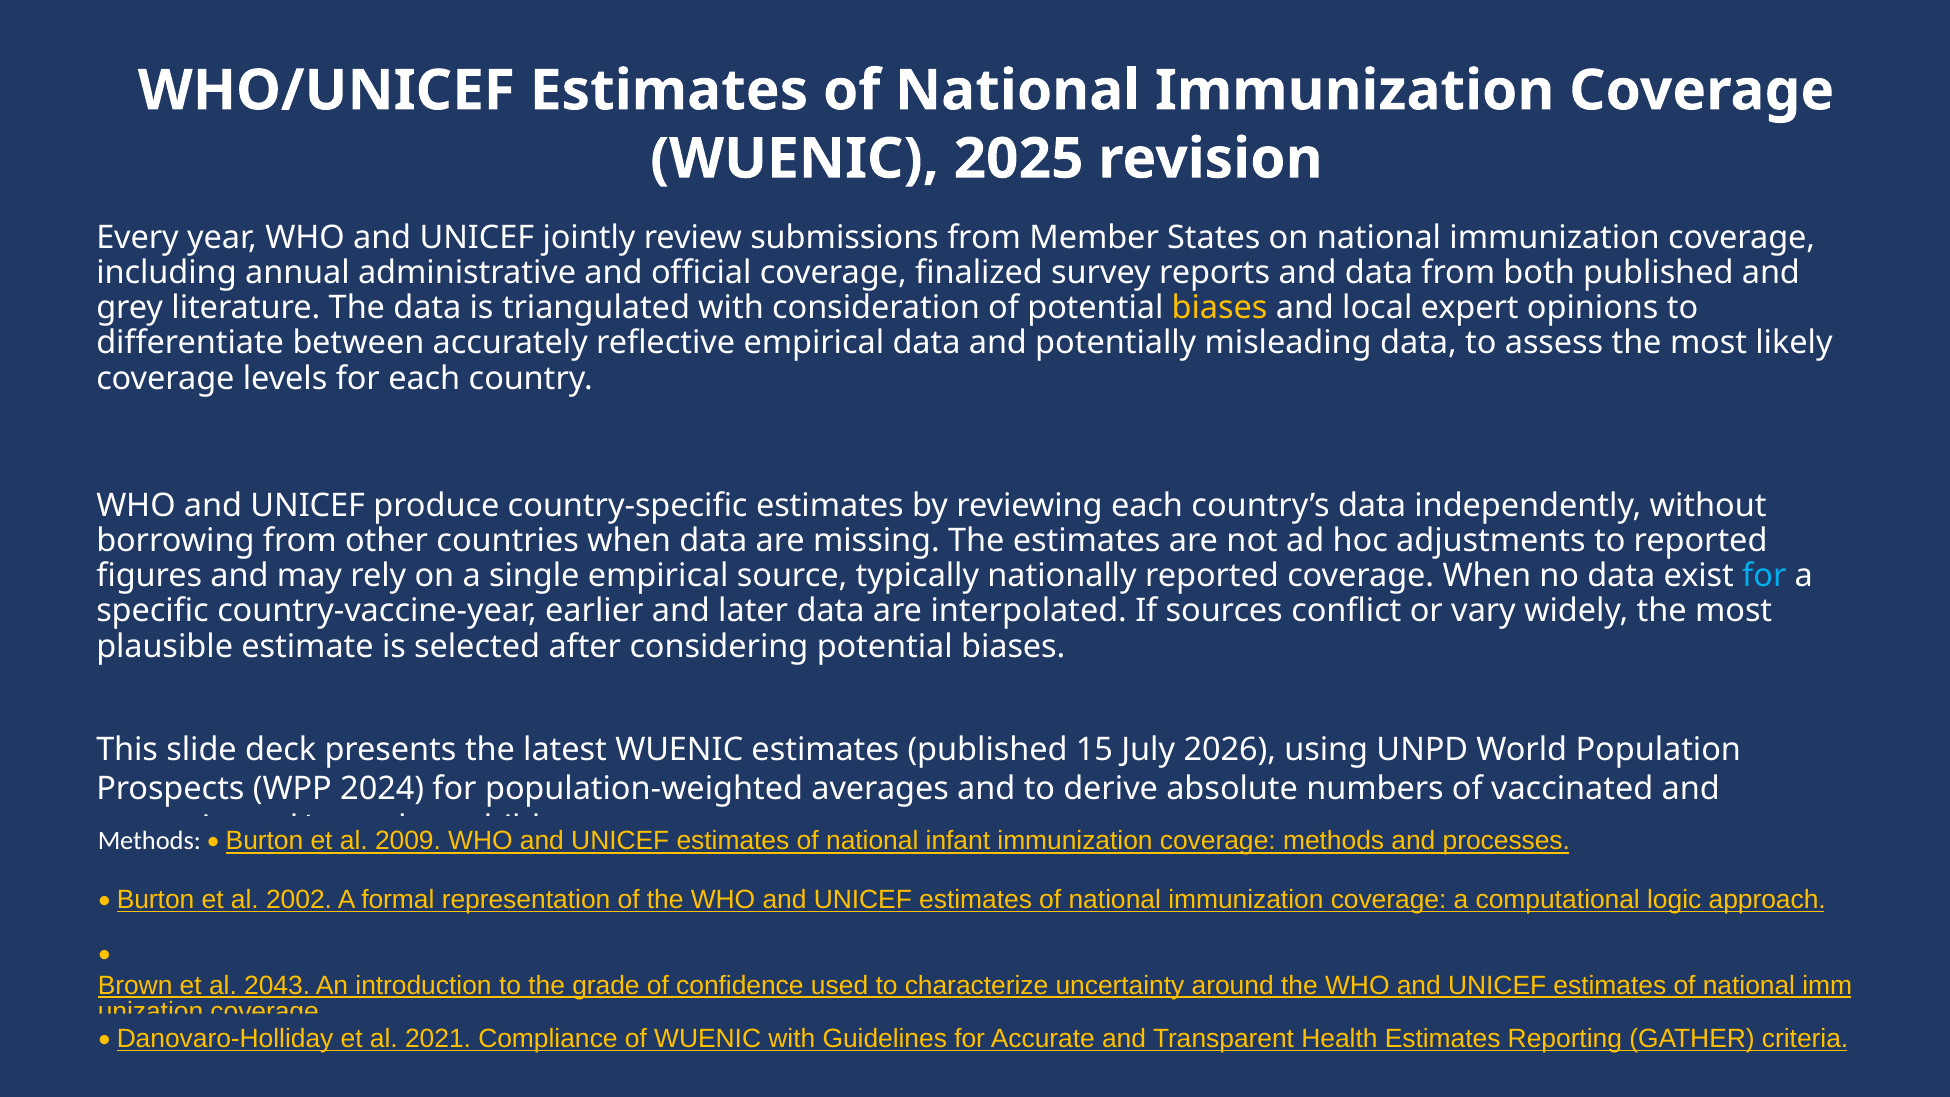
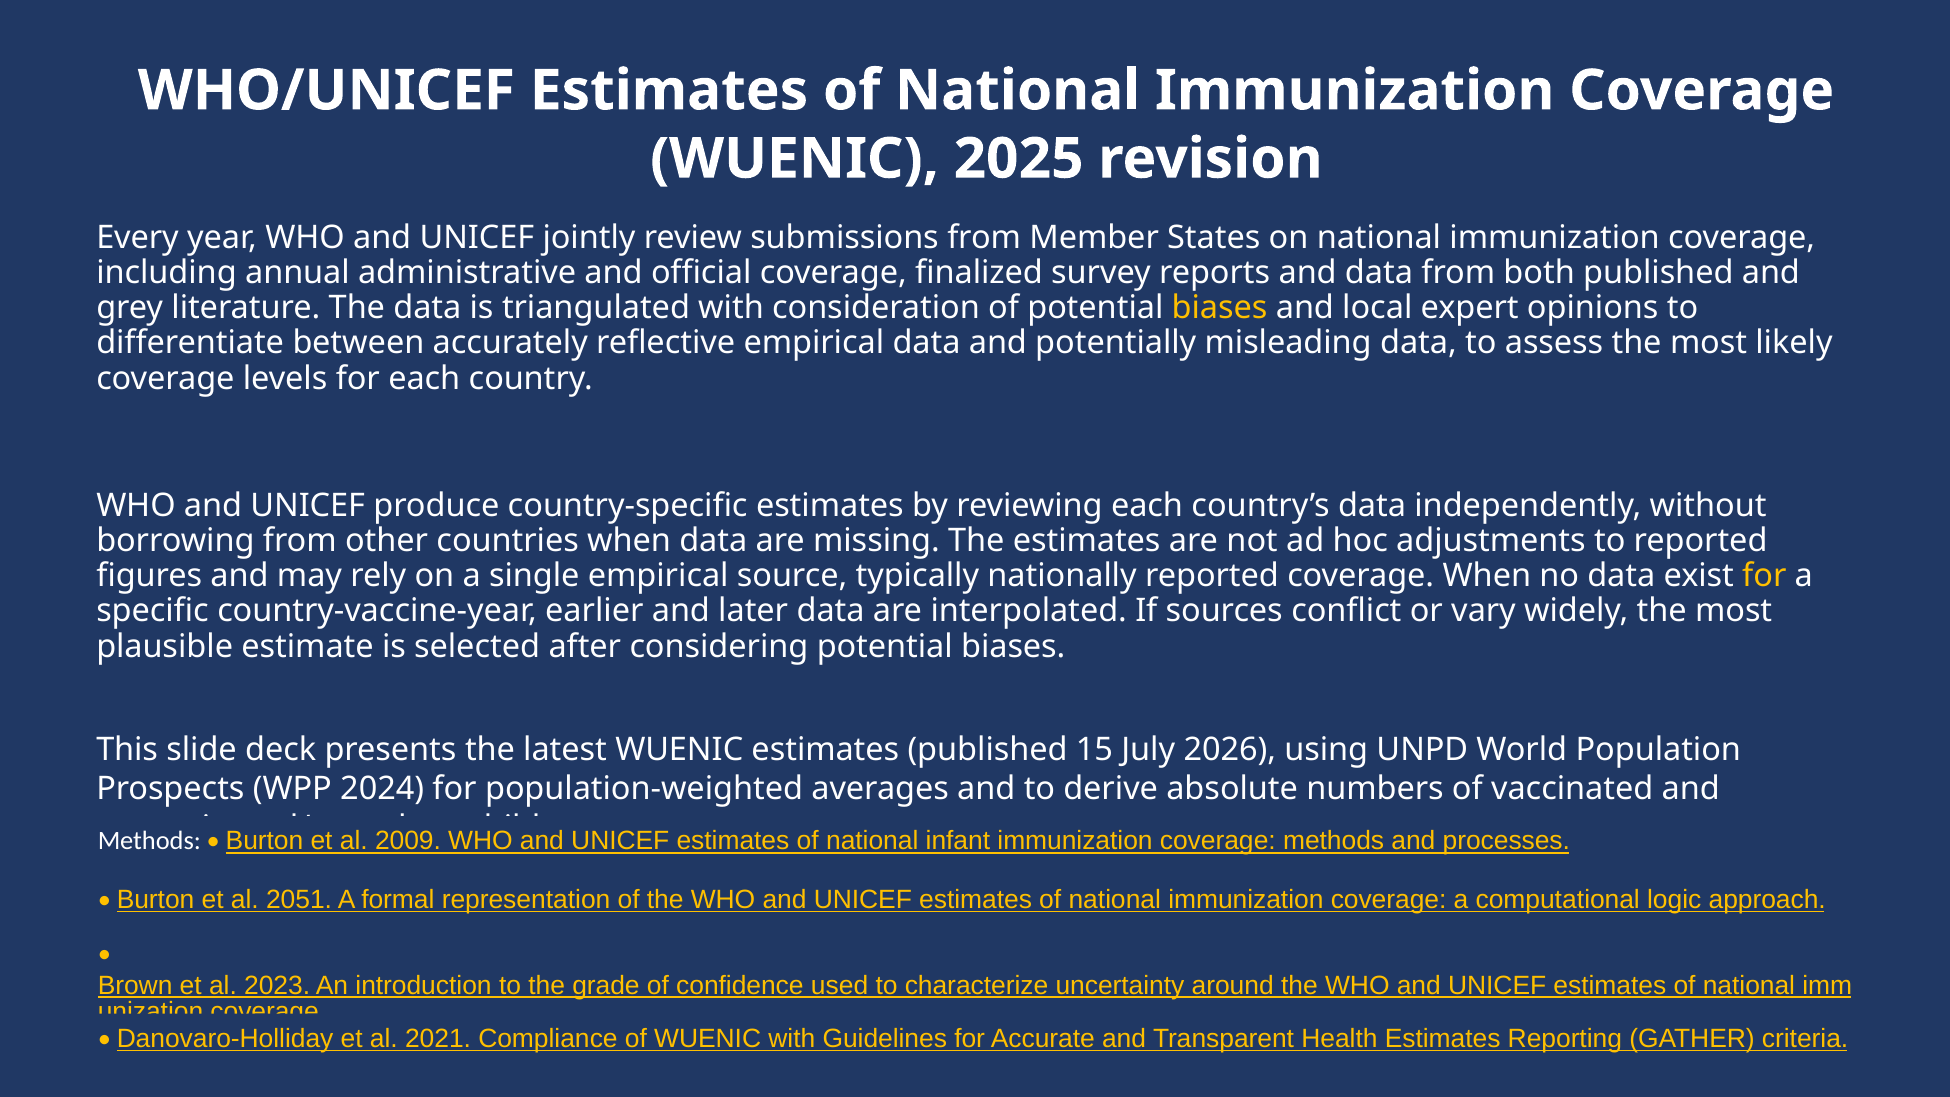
for at (1764, 576) colour: light blue -> yellow
2002: 2002 -> 2051
2043: 2043 -> 2023
